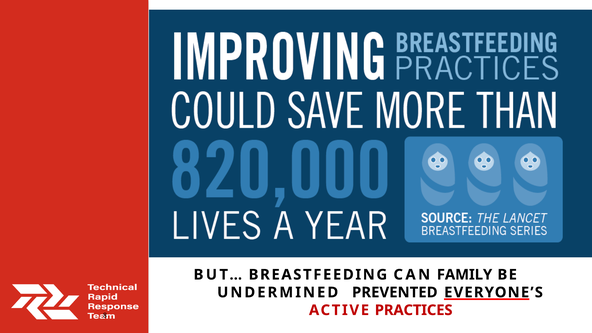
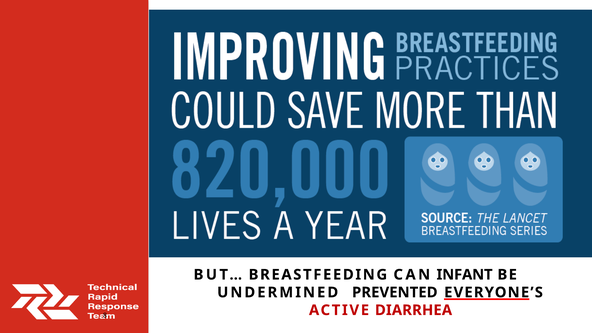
FAMILY: FAMILY -> INFANT
PRACTICES: PRACTICES -> DIARRHEA
